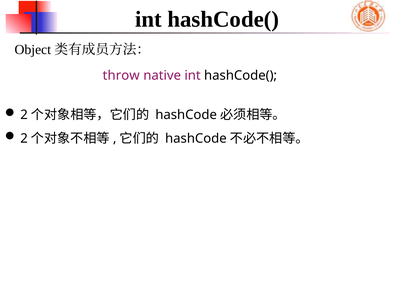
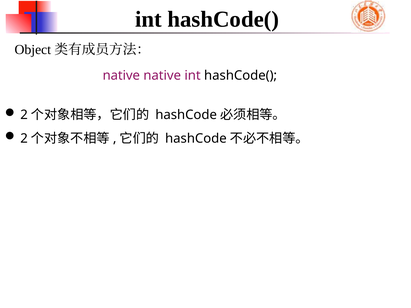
throw at (121, 75): throw -> native
